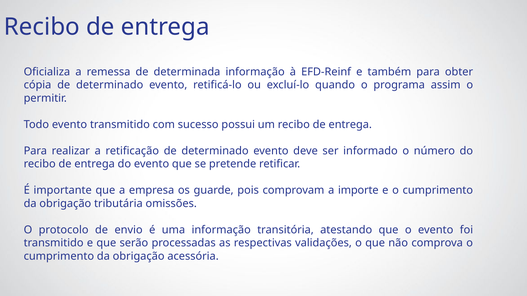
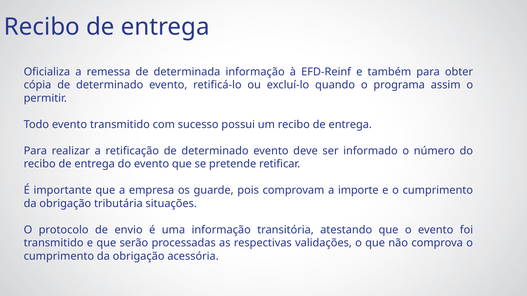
omissões: omissões -> situações
